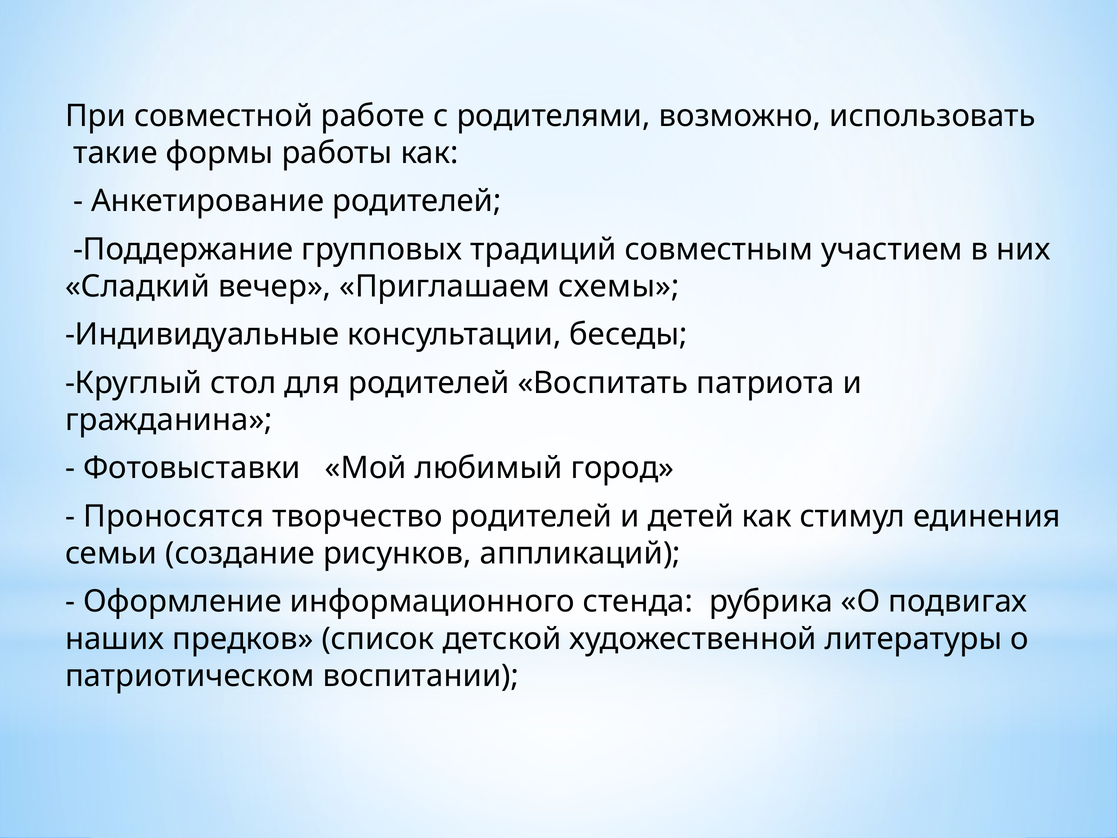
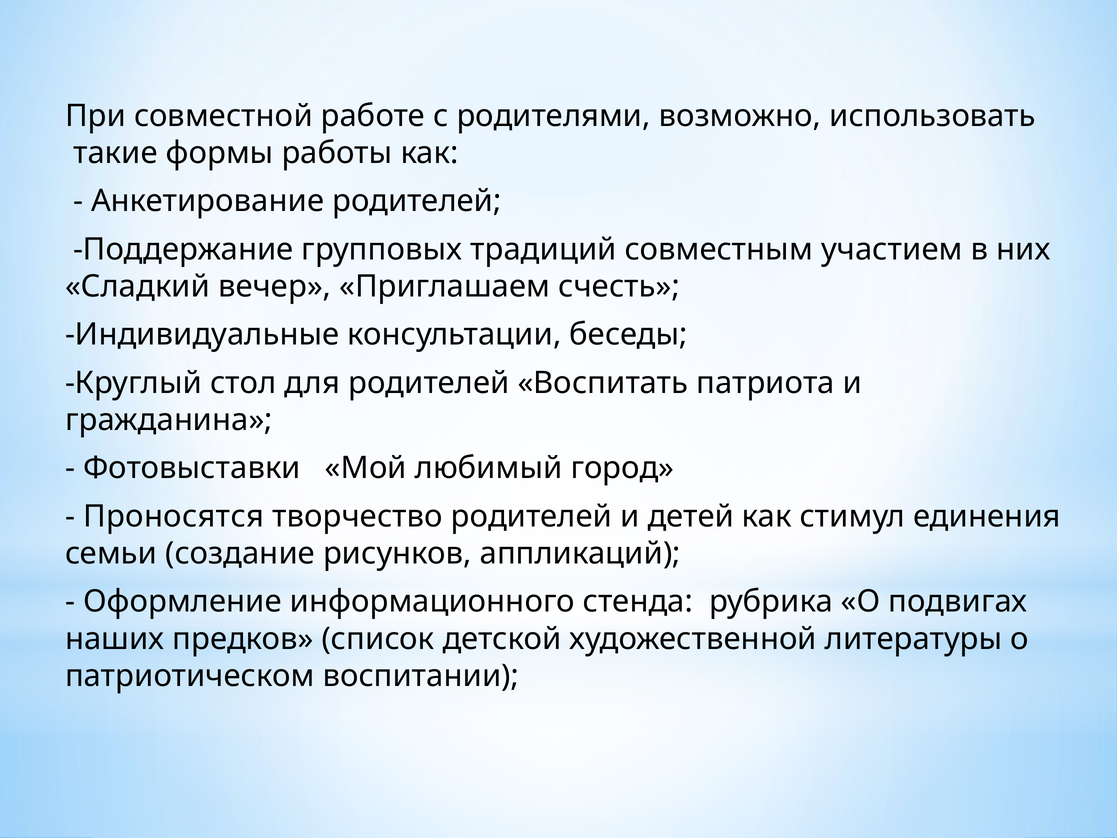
схемы: схемы -> счесть
